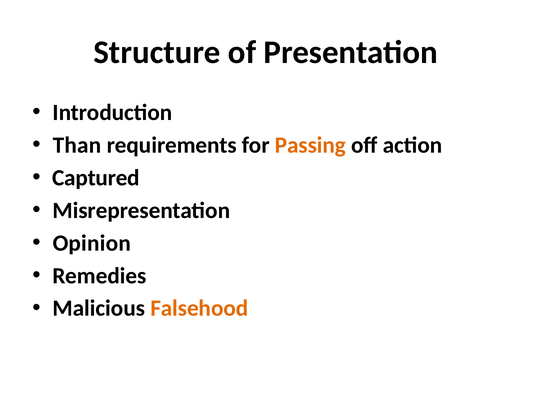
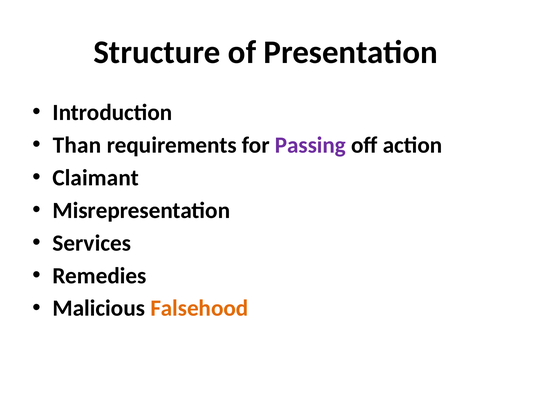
Passing colour: orange -> purple
Captured: Captured -> Claimant
Opinion: Opinion -> Services
